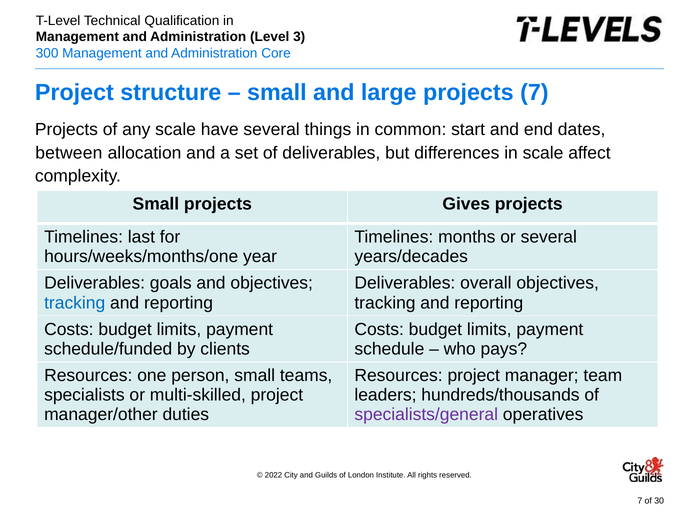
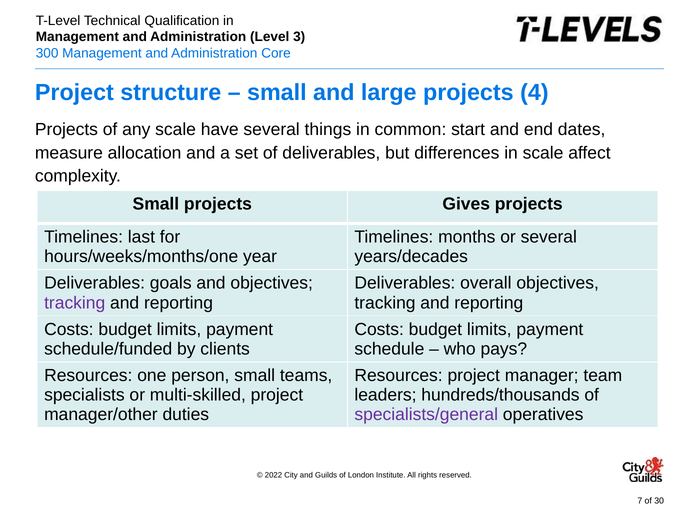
projects 7: 7 -> 4
between: between -> measure
tracking at (75, 303) colour: blue -> purple
